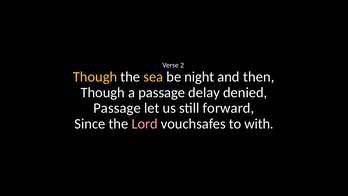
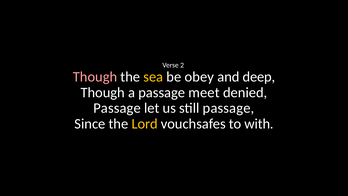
Though at (95, 77) colour: yellow -> pink
night: night -> obey
then: then -> deep
delay: delay -> meet
still forward: forward -> passage
Lord colour: pink -> yellow
